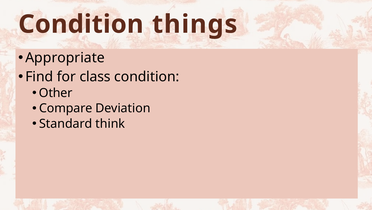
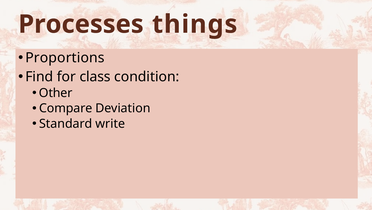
Condition at (81, 24): Condition -> Processes
Appropriate: Appropriate -> Proportions
think: think -> write
